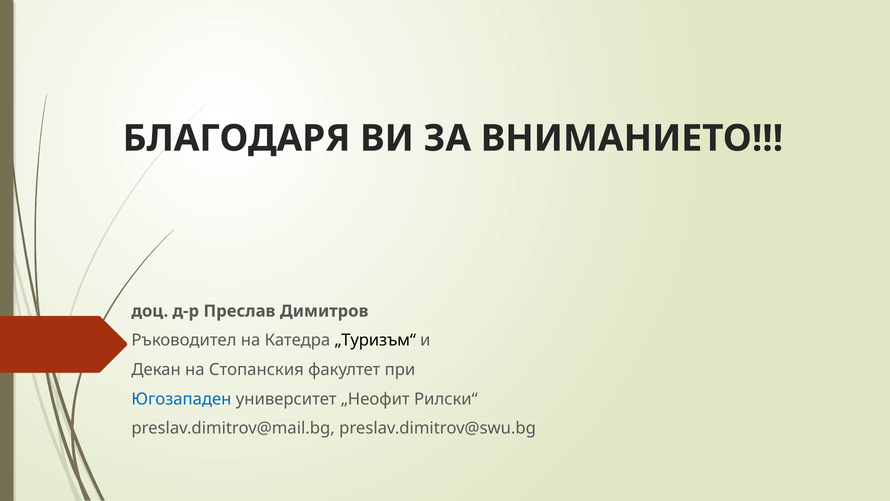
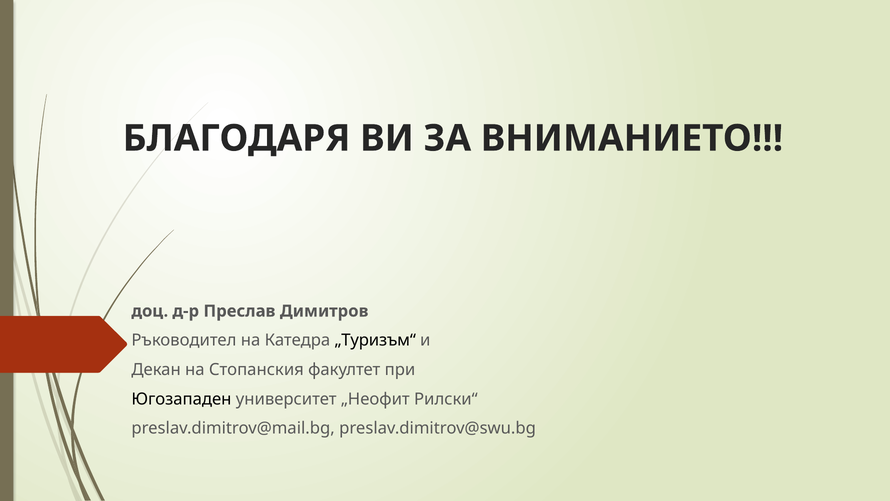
Югозападен colour: blue -> black
